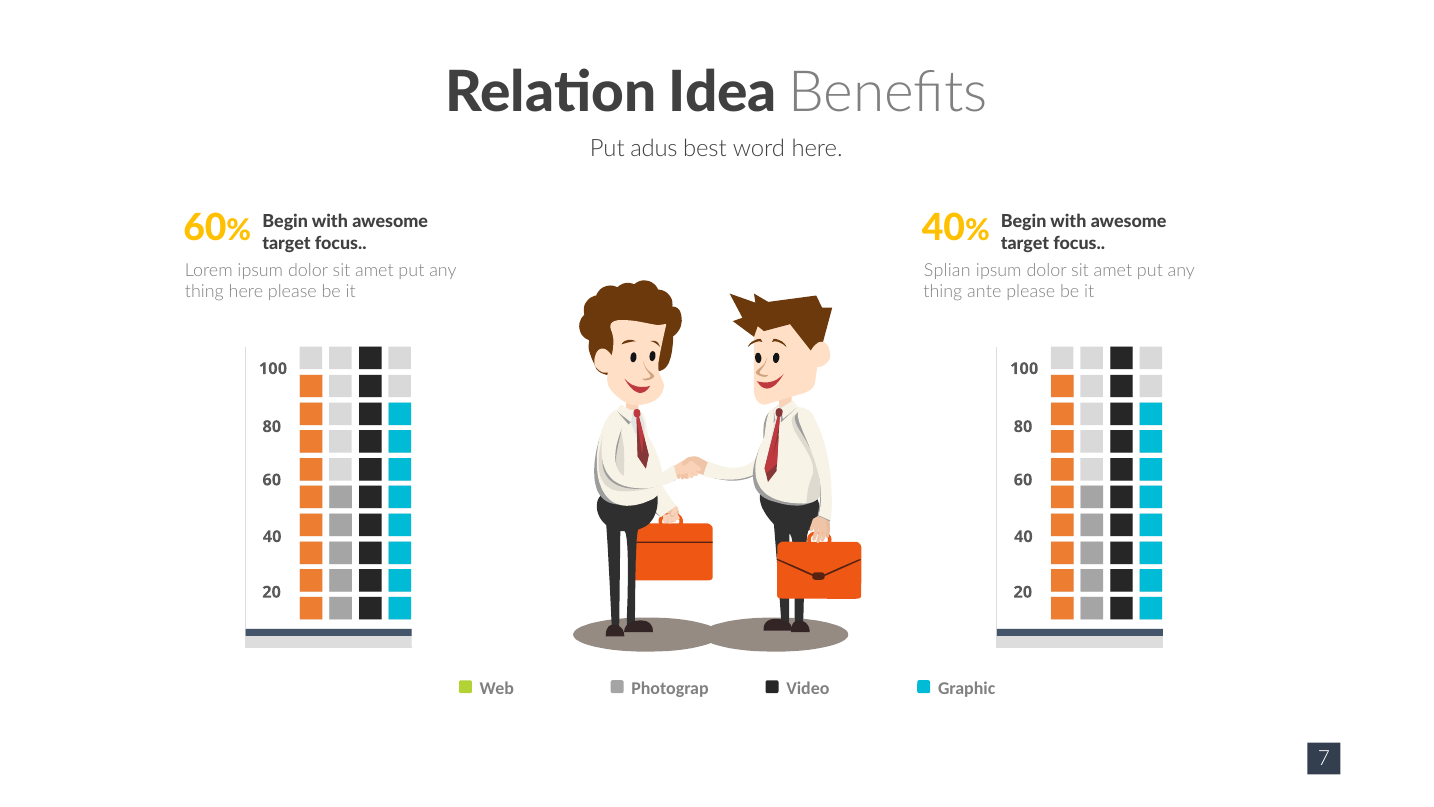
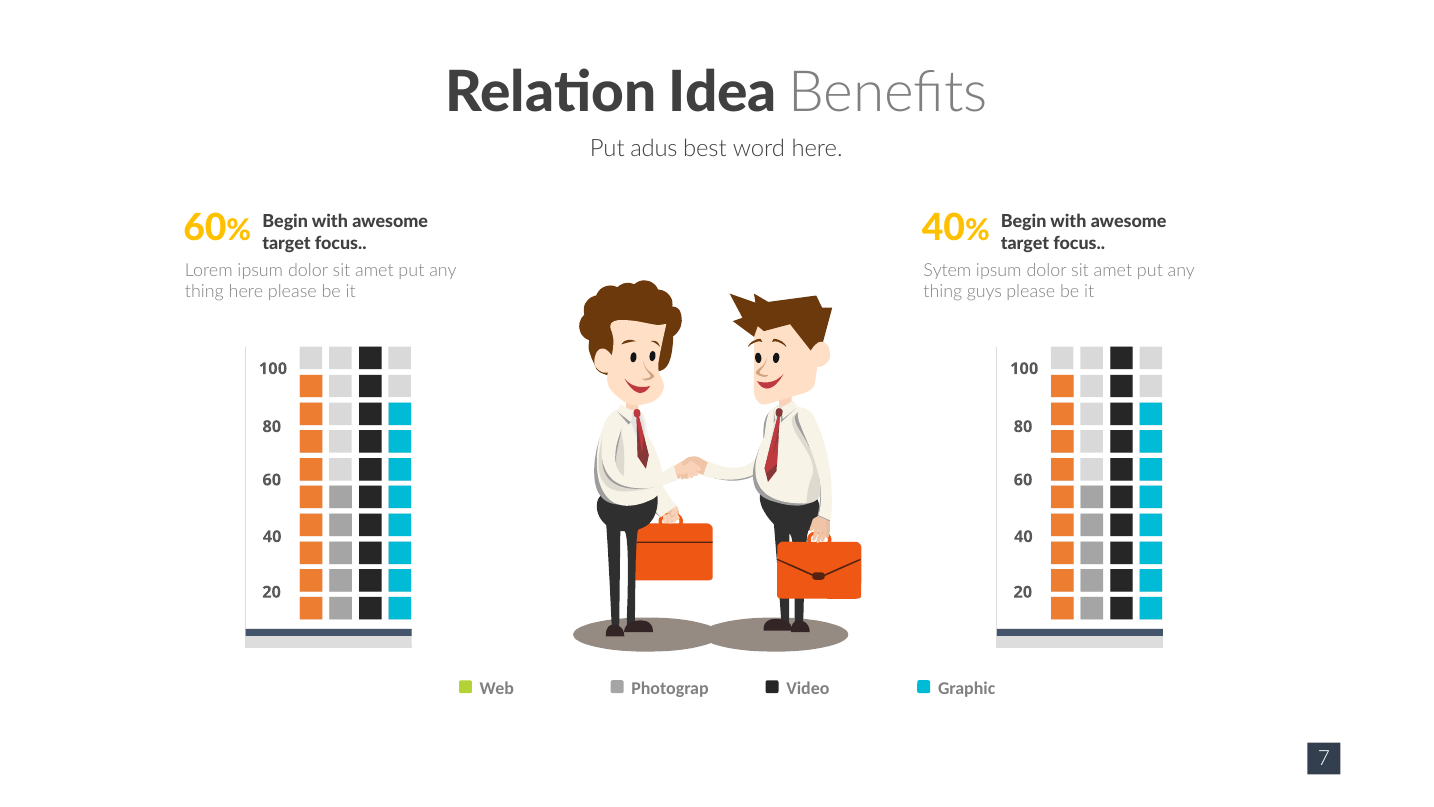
Splian: Splian -> Sytem
ante: ante -> guys
